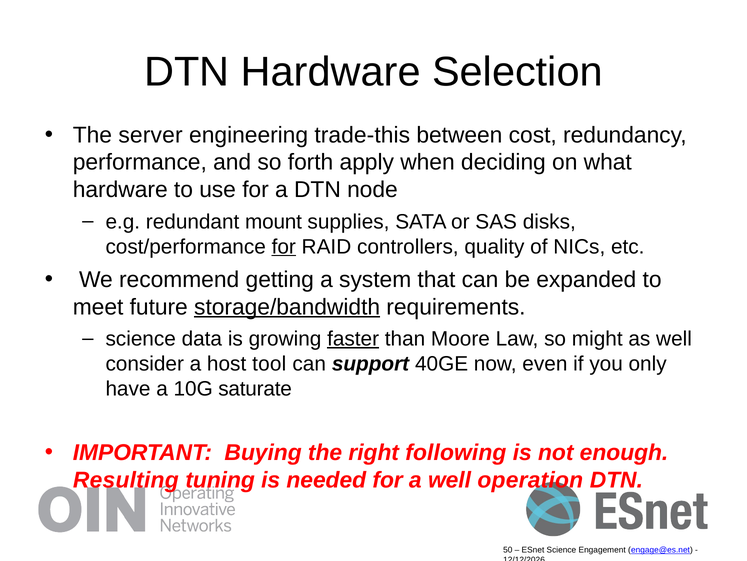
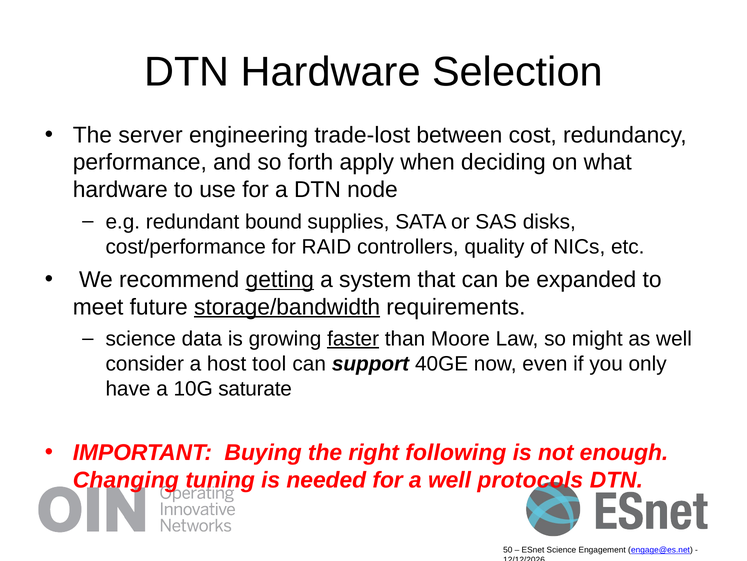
trade-this: trade-this -> trade-lost
mount: mount -> bound
for at (284, 246) underline: present -> none
getting underline: none -> present
Resulting: Resulting -> Changing
operation: operation -> protocols
